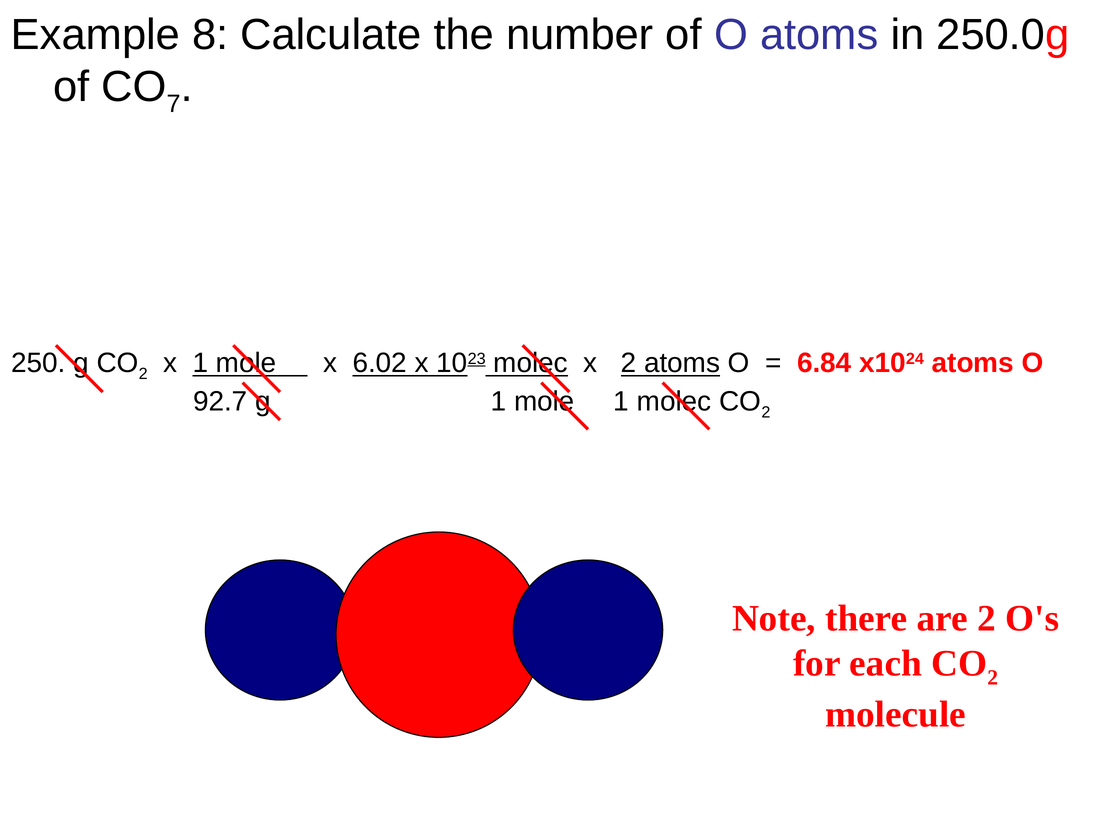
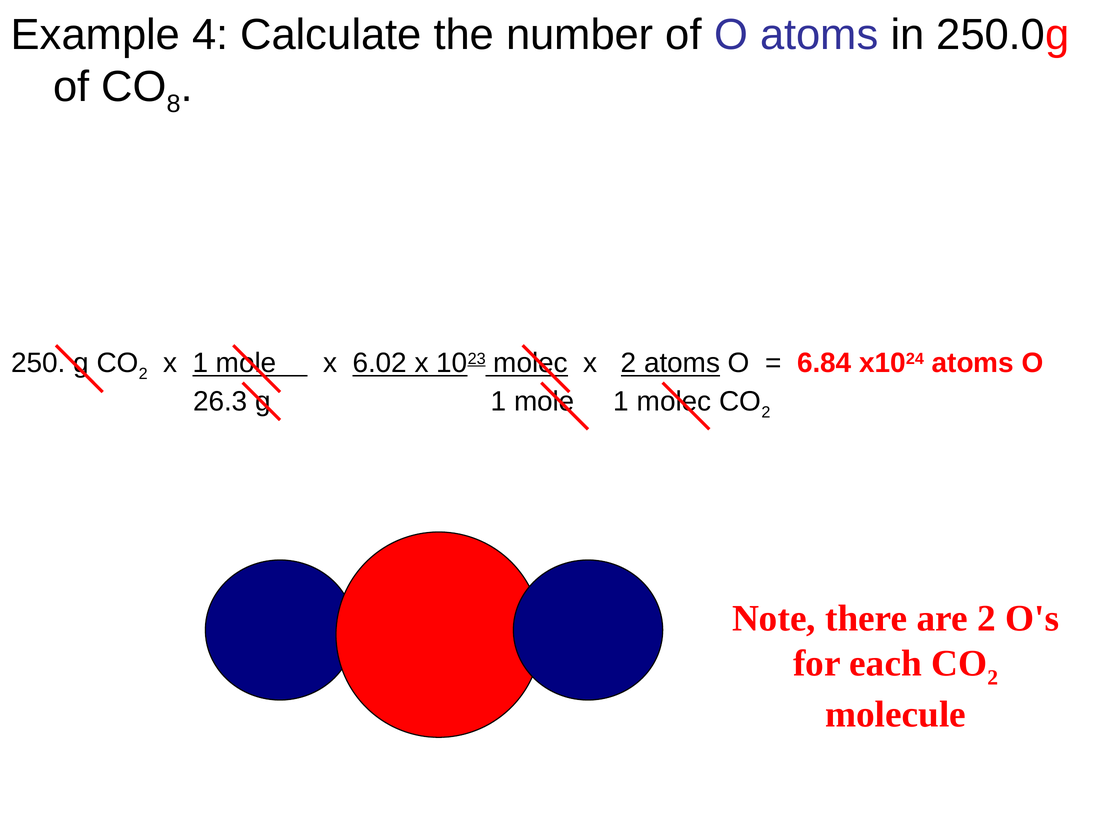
8: 8 -> 4
7: 7 -> 8
92.7: 92.7 -> 26.3
